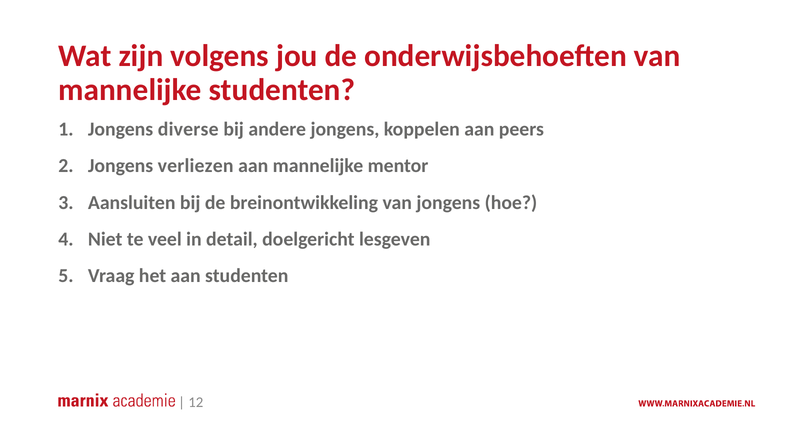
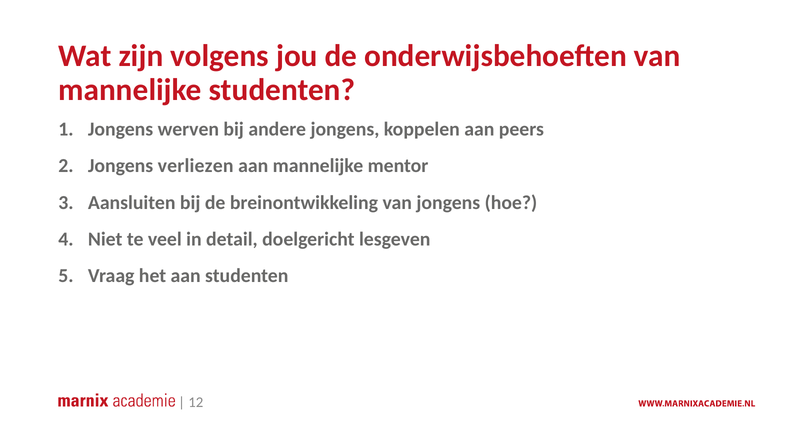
diverse: diverse -> werven
